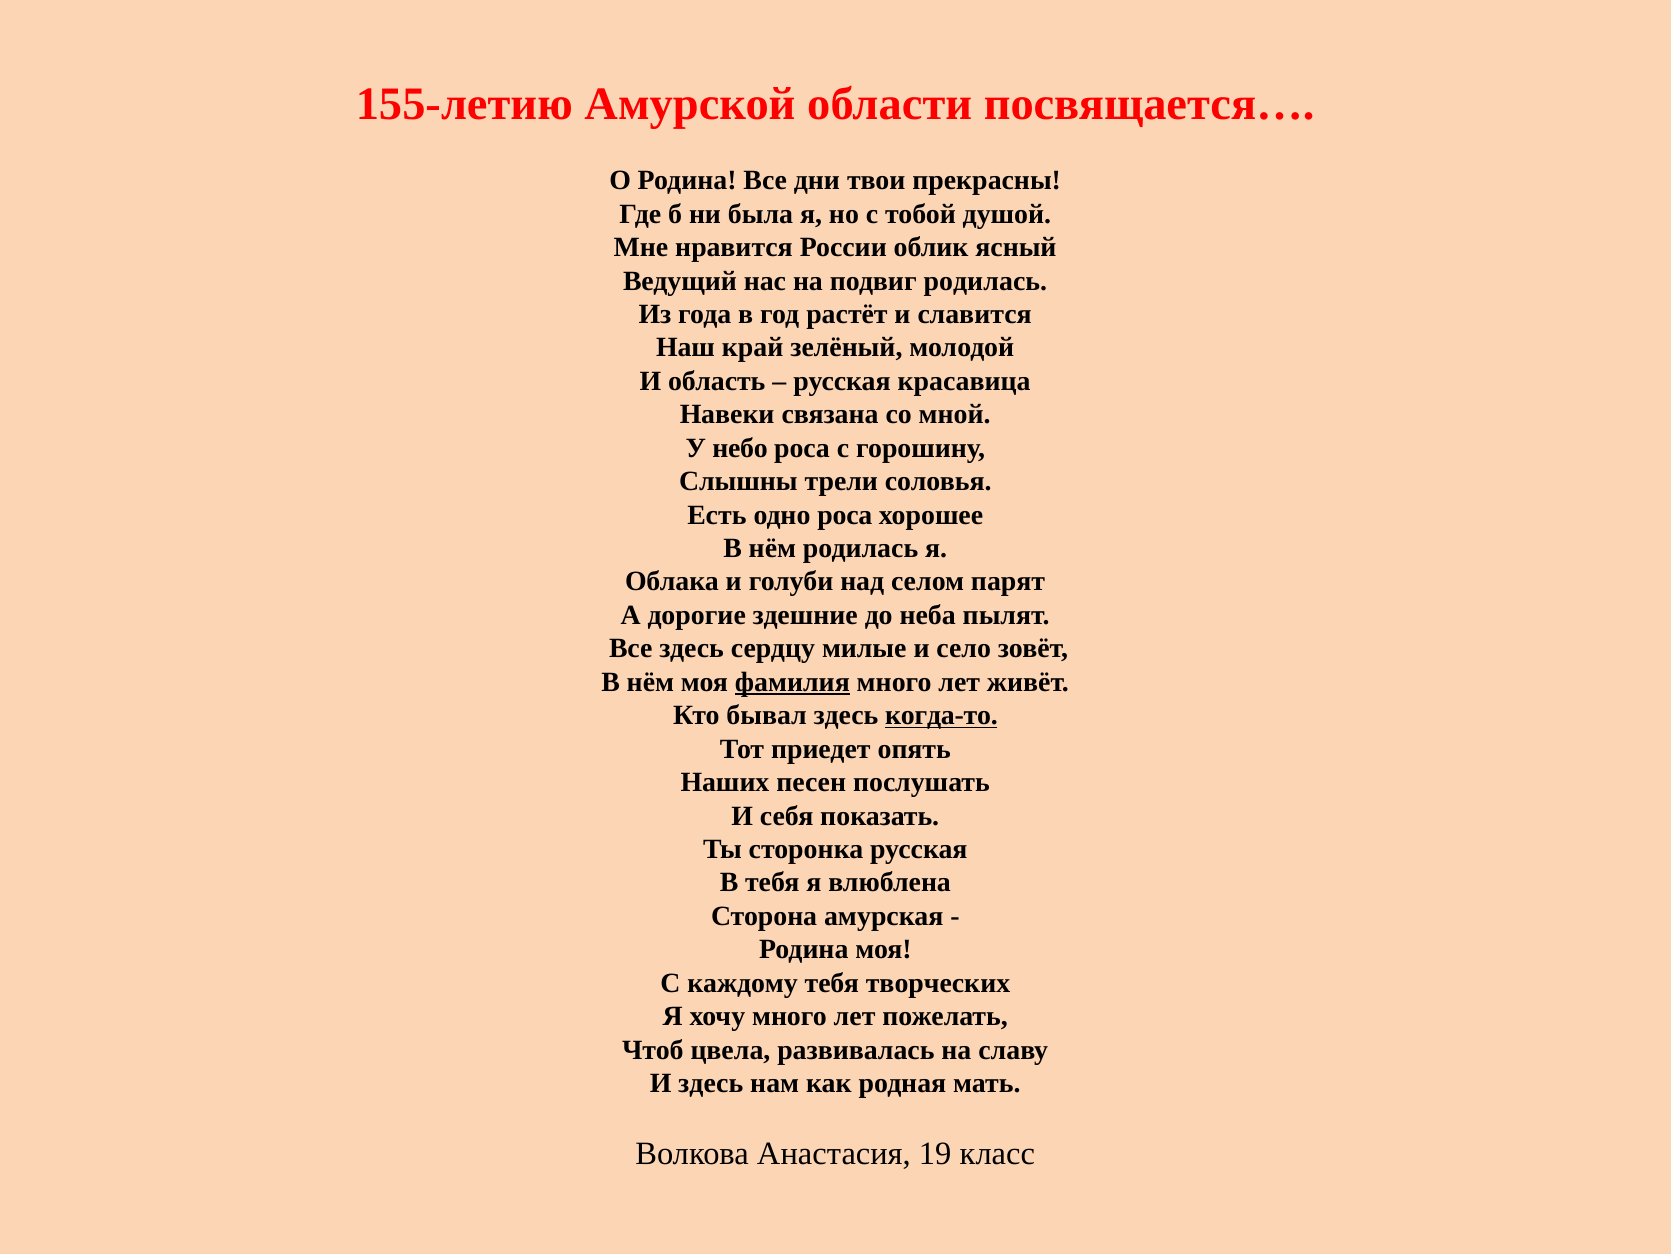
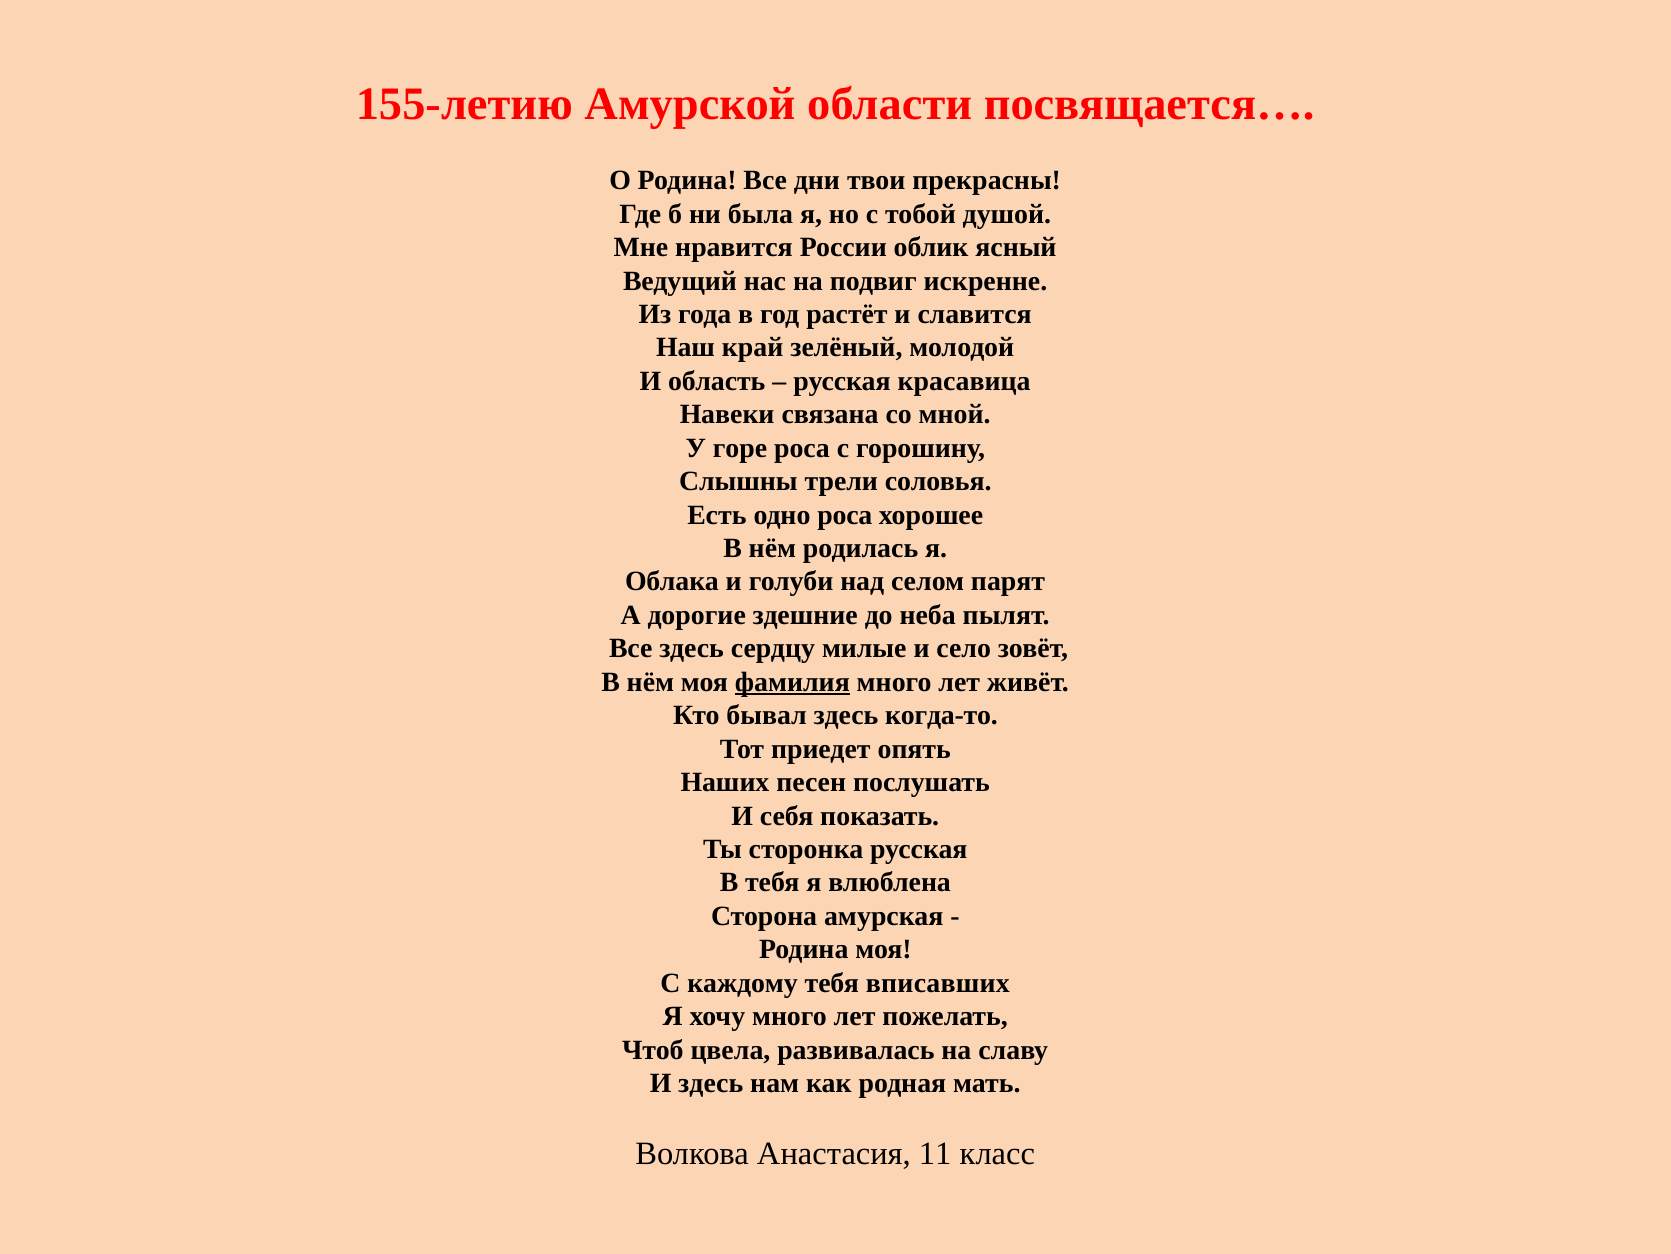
подвиг родилась: родилась -> искренне
небо: небо -> горе
когда-то underline: present -> none
творческих: творческих -> вписавших
19: 19 -> 11
